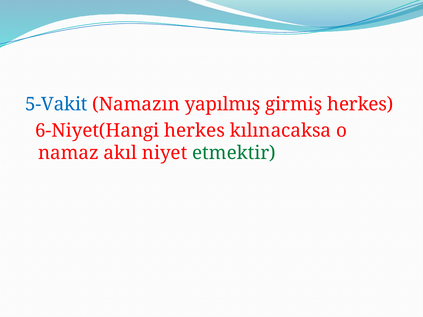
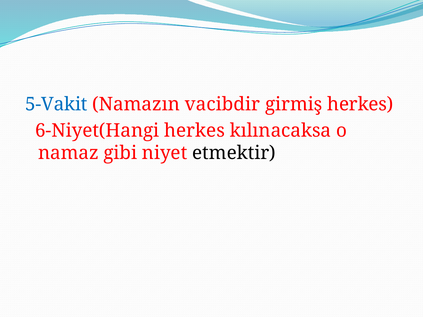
yapılmış: yapılmış -> vacibdir
akıl: akıl -> gibi
etmektir colour: green -> black
